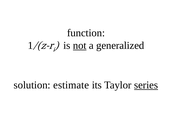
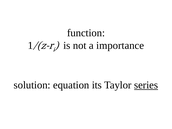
not underline: present -> none
generalized: generalized -> importance
estimate: estimate -> equation
